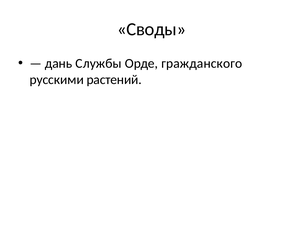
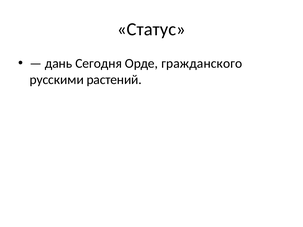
Своды: Своды -> Статус
Службы: Службы -> Сегодня
